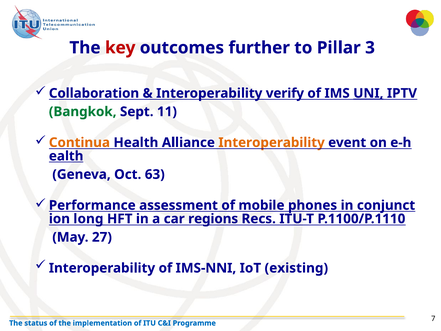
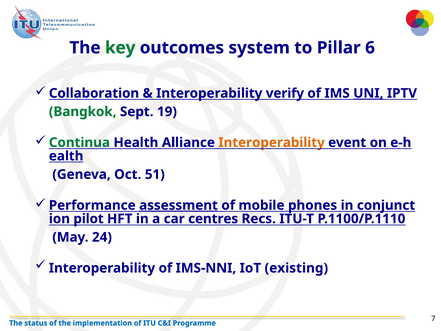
key colour: red -> green
further: further -> system
3: 3 -> 6
11: 11 -> 19
Continua colour: orange -> green
63: 63 -> 51
assessment underline: none -> present
long: long -> pilot
regions: regions -> centres
27: 27 -> 24
